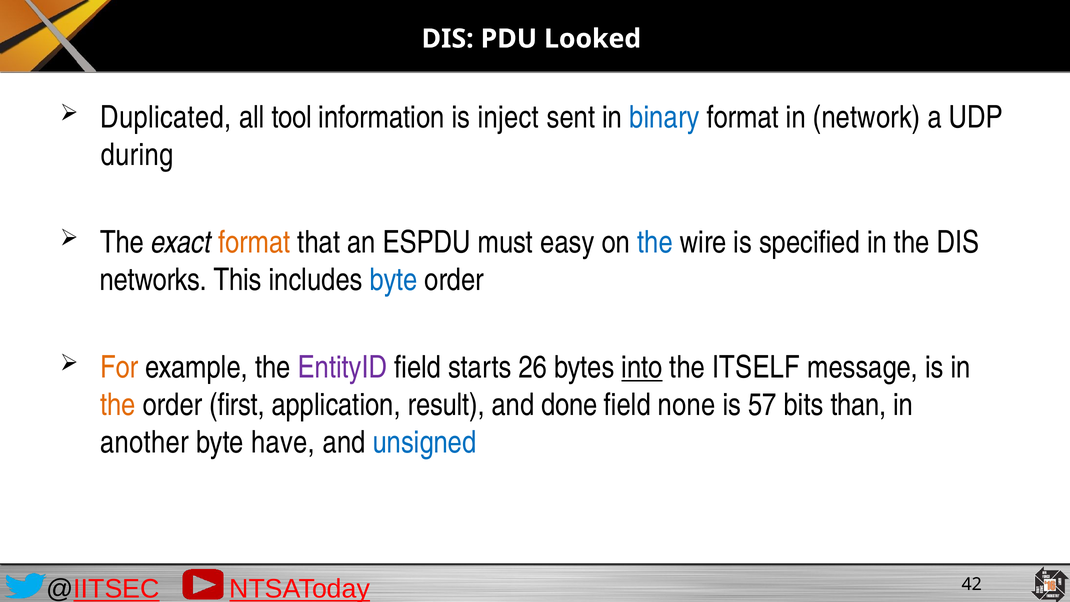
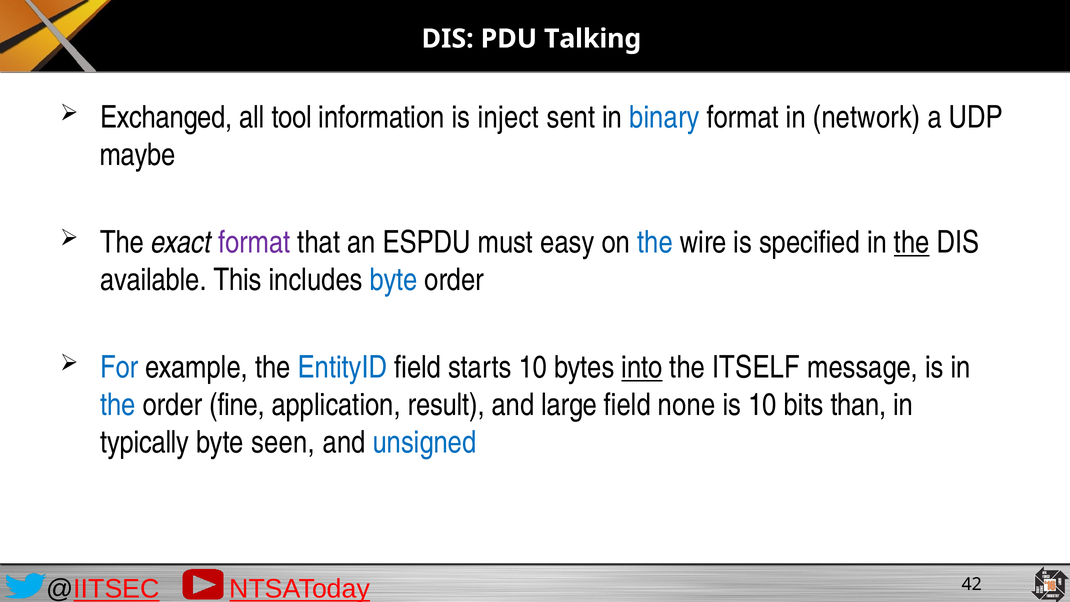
Looked: Looked -> Talking
Duplicated: Duplicated -> Exchanged
during: during -> maybe
format at (254, 242) colour: orange -> purple
the at (912, 242) underline: none -> present
networks: networks -> available
For colour: orange -> blue
EntityID colour: purple -> blue
starts 26: 26 -> 10
the at (118, 405) colour: orange -> blue
first: first -> fine
done: done -> large
is 57: 57 -> 10
another: another -> typically
have: have -> seen
